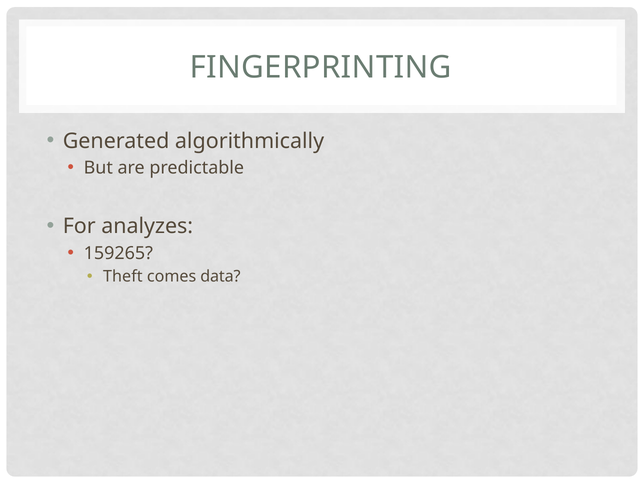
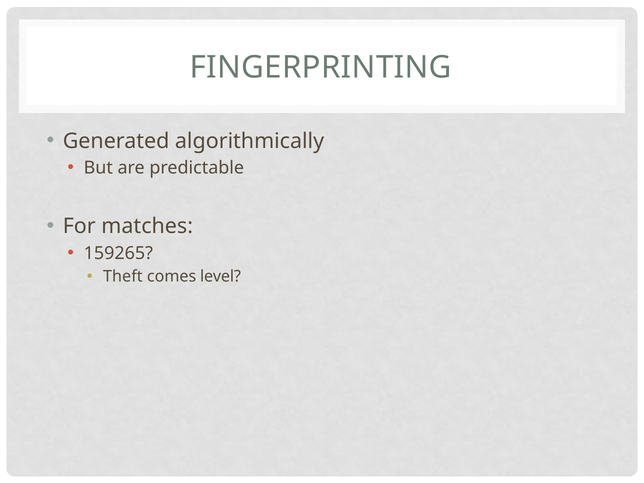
analyzes: analyzes -> matches
data: data -> level
